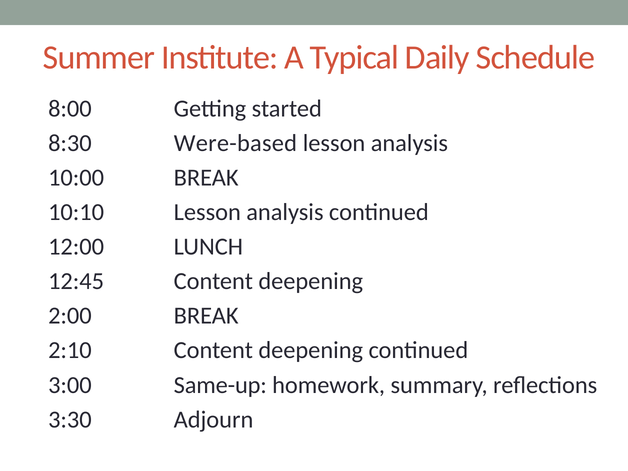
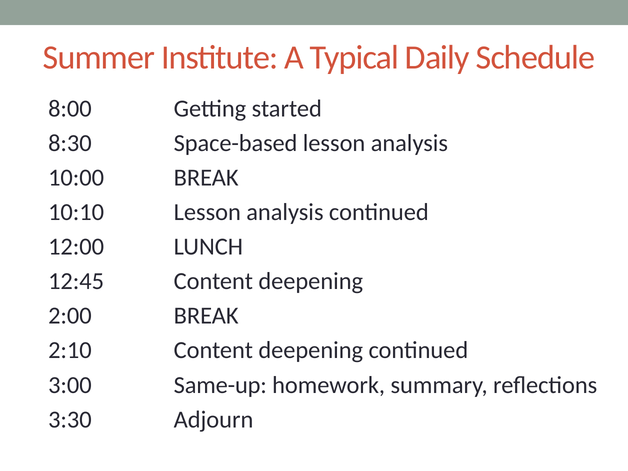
Were-based: Were-based -> Space-based
